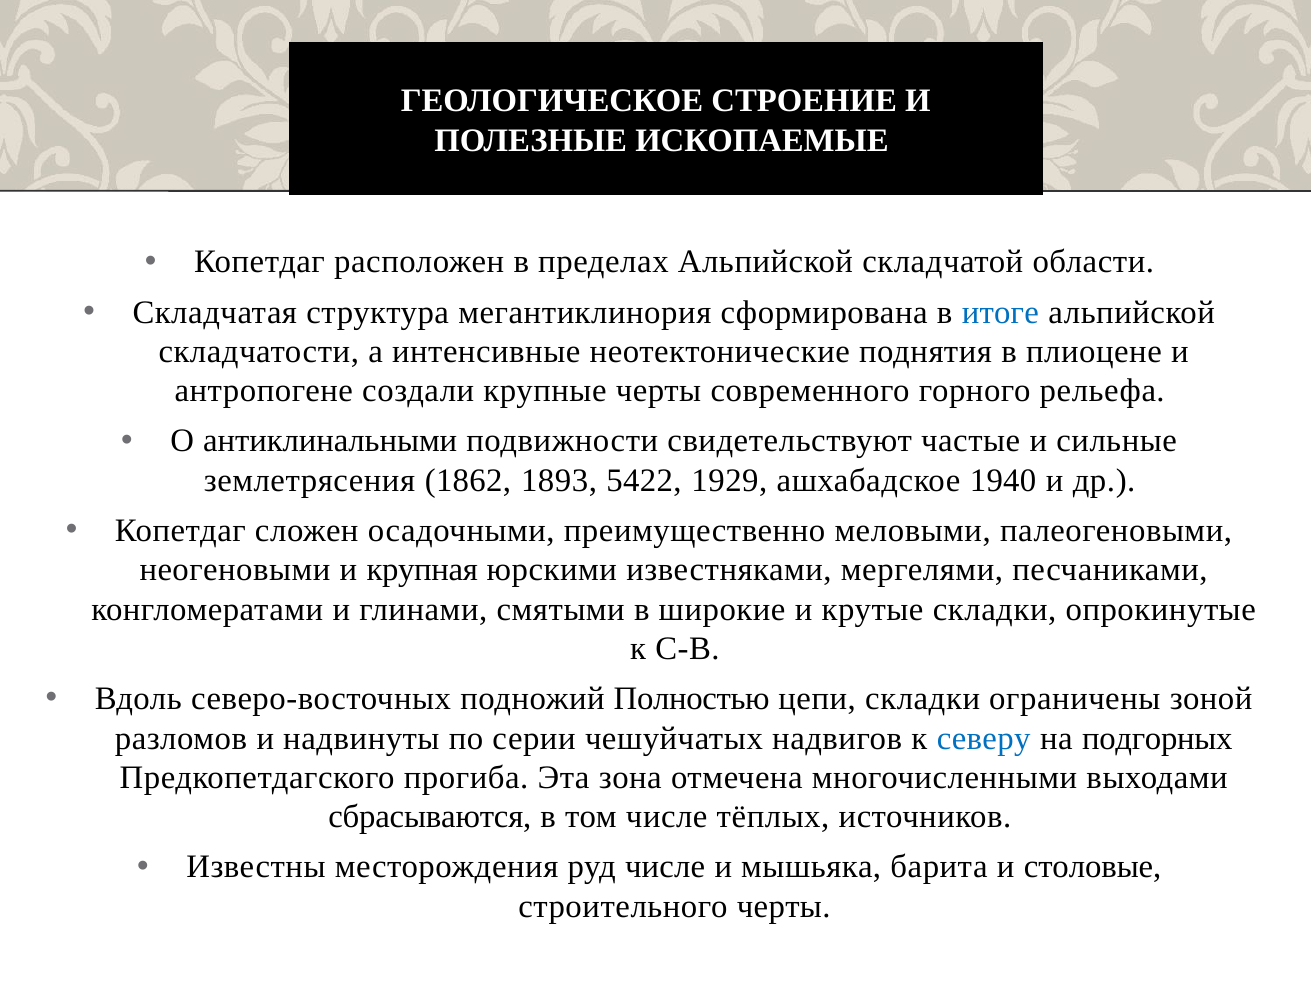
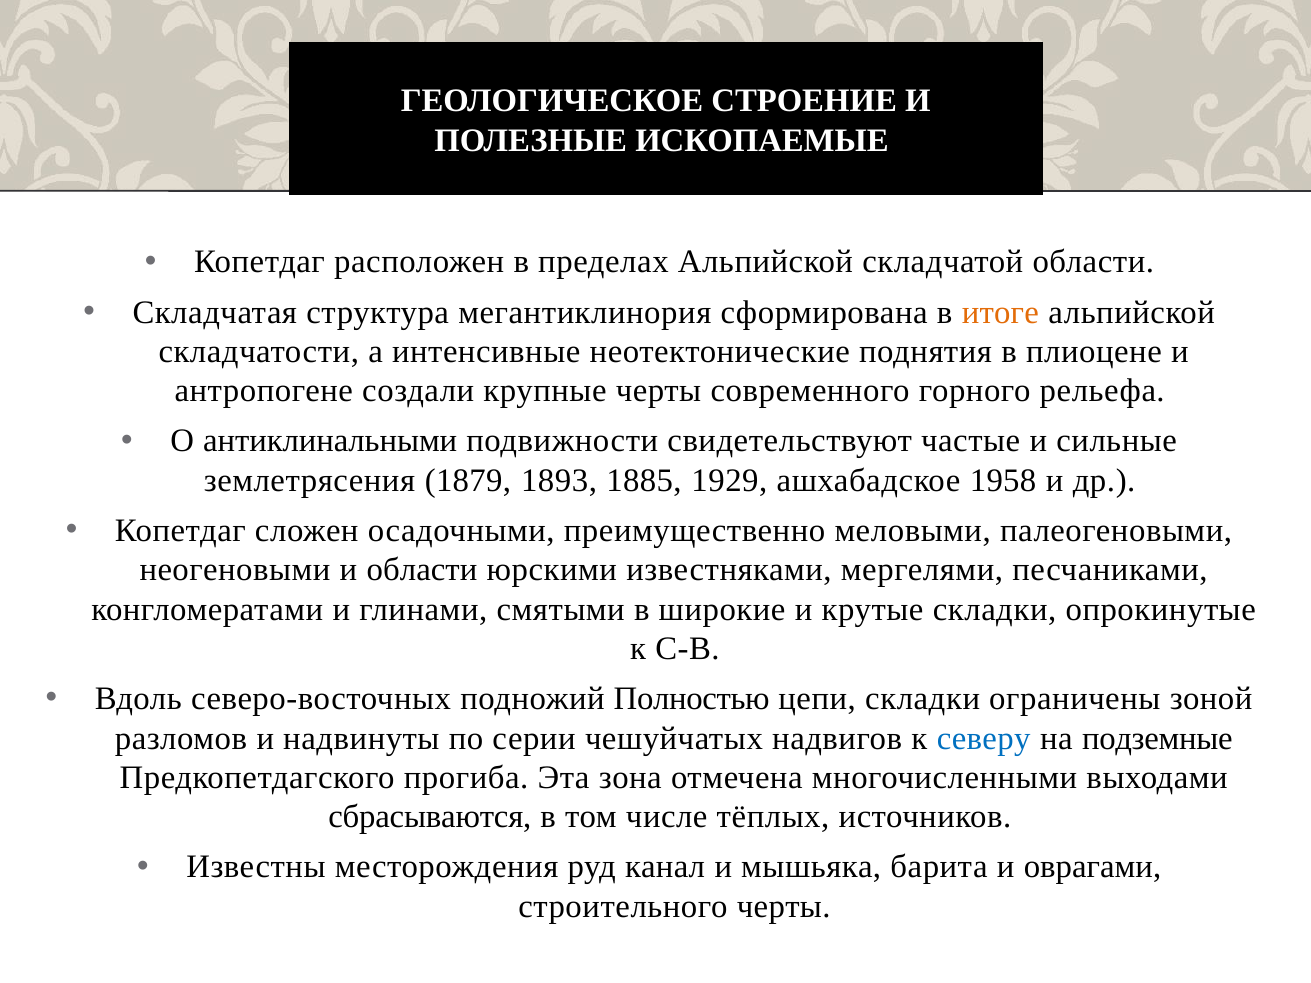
итоге colour: blue -> orange
1862: 1862 -> 1879
5422: 5422 -> 1885
1940: 1940 -> 1958
и крупная: крупная -> области
подгорных: подгорных -> подземные
руд числе: числе -> канал
столовые: столовые -> оврагами
